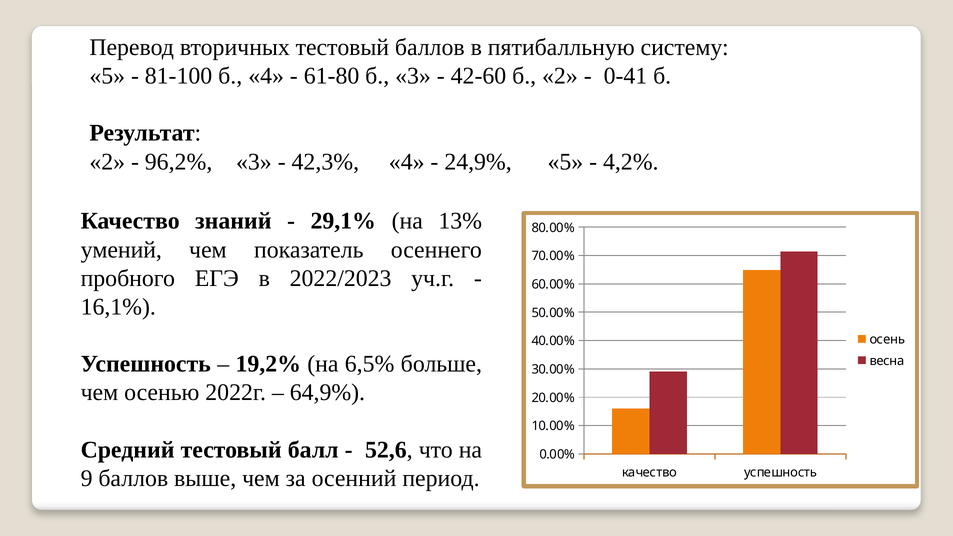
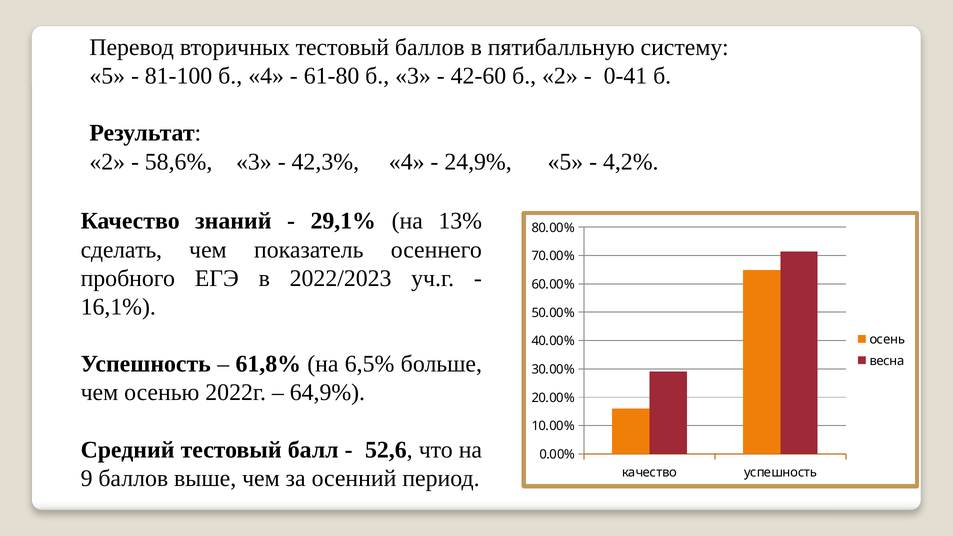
96,2%: 96,2% -> 58,6%
умений: умений -> сделать
19,2%: 19,2% -> 61,8%
